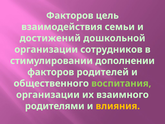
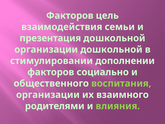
достижений: достижений -> презентация
организации сотрудников: сотрудников -> дошкольной
родителей: родителей -> социально
влияния colour: yellow -> light green
